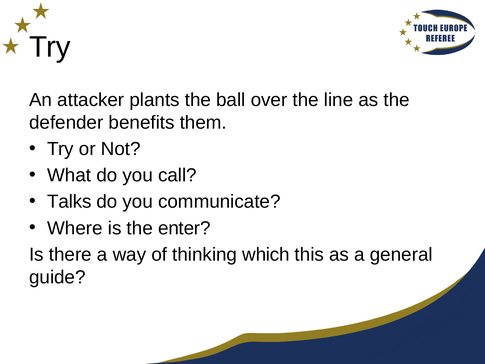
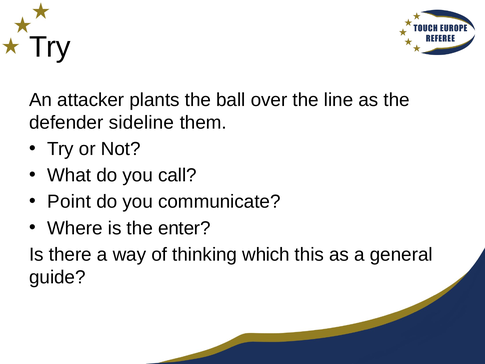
benefits: benefits -> sideline
Talks: Talks -> Point
